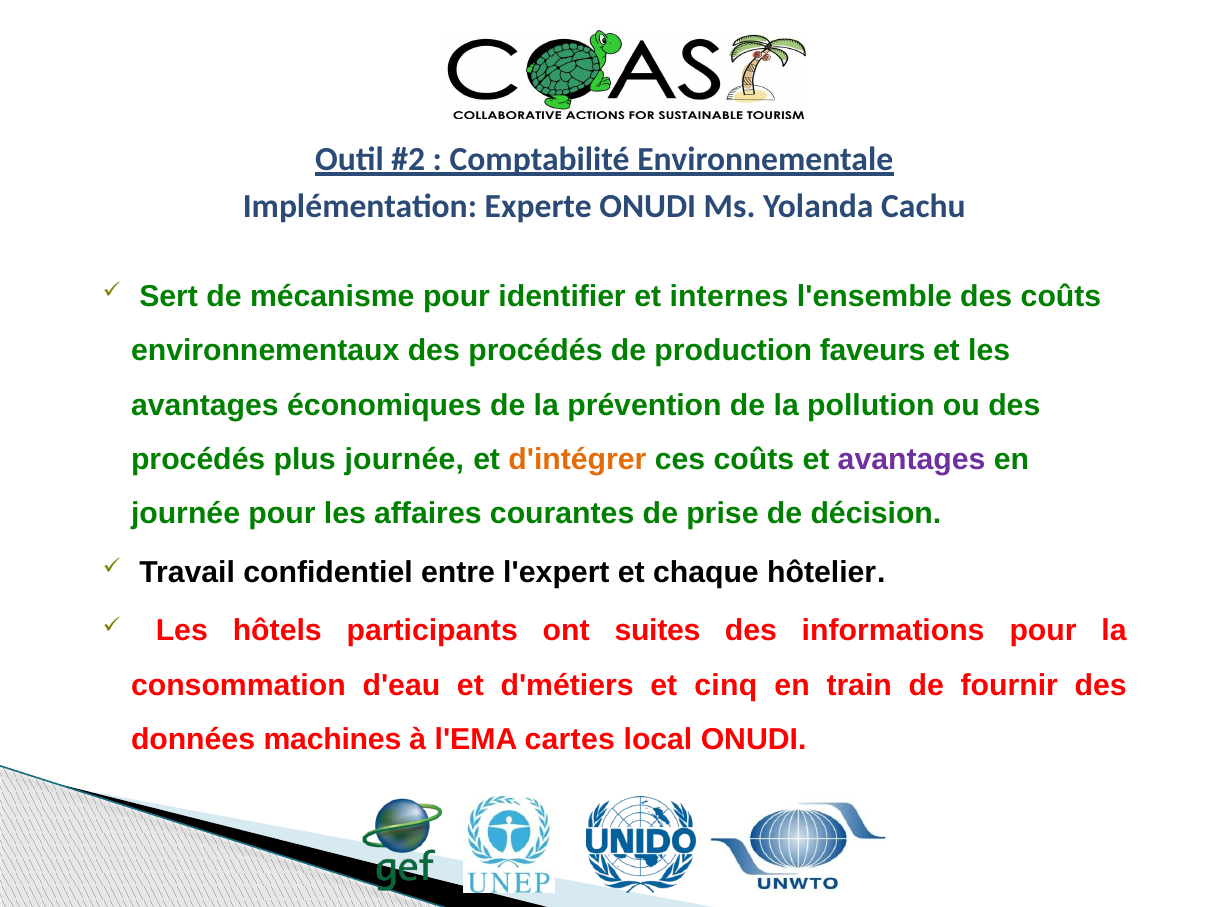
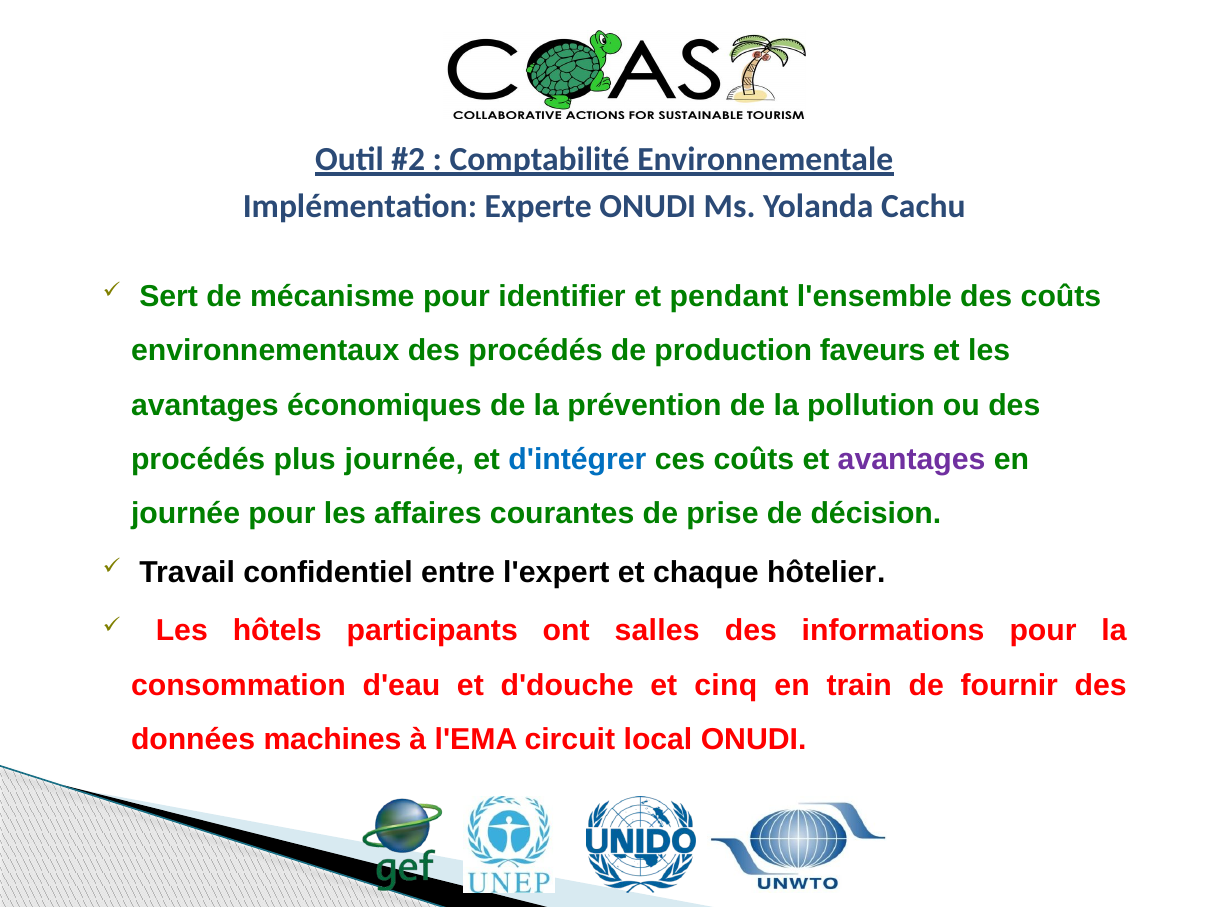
internes: internes -> pendant
d'intégrer colour: orange -> blue
suites: suites -> salles
d'métiers: d'métiers -> d'douche
cartes: cartes -> circuit
